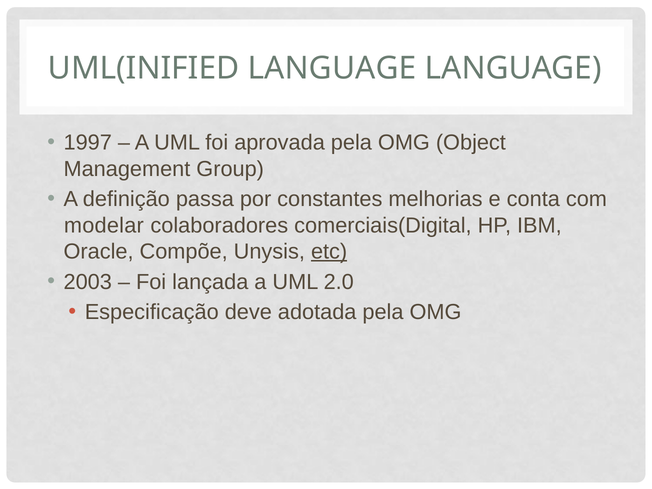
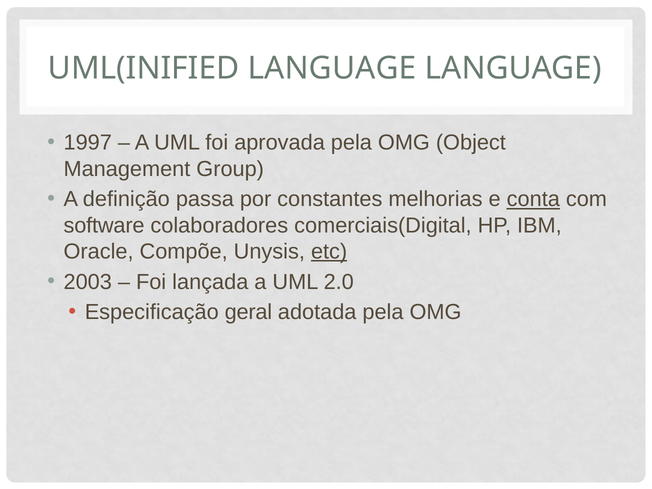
conta underline: none -> present
modelar: modelar -> software
deve: deve -> geral
